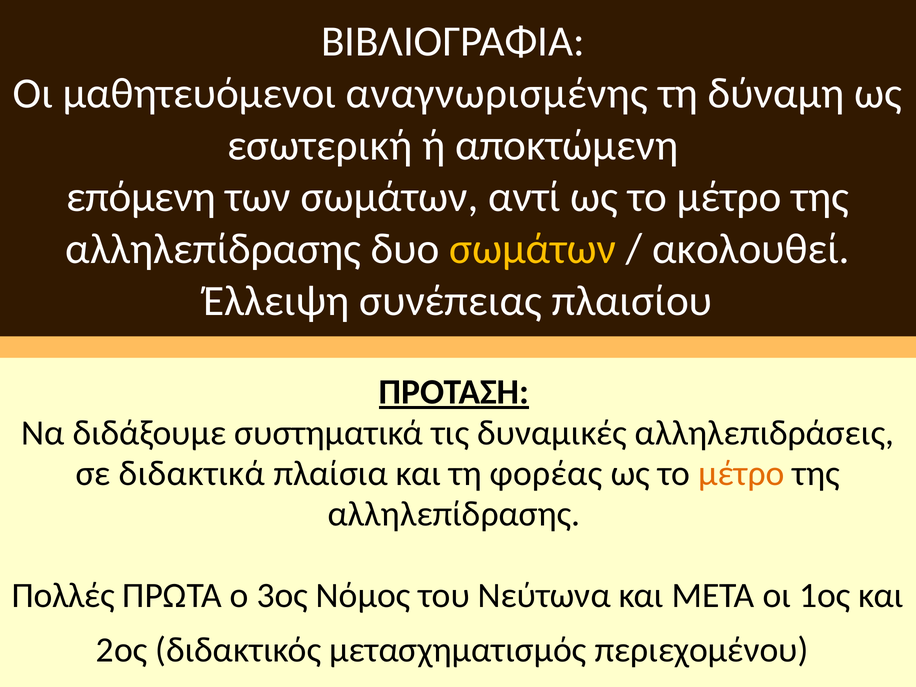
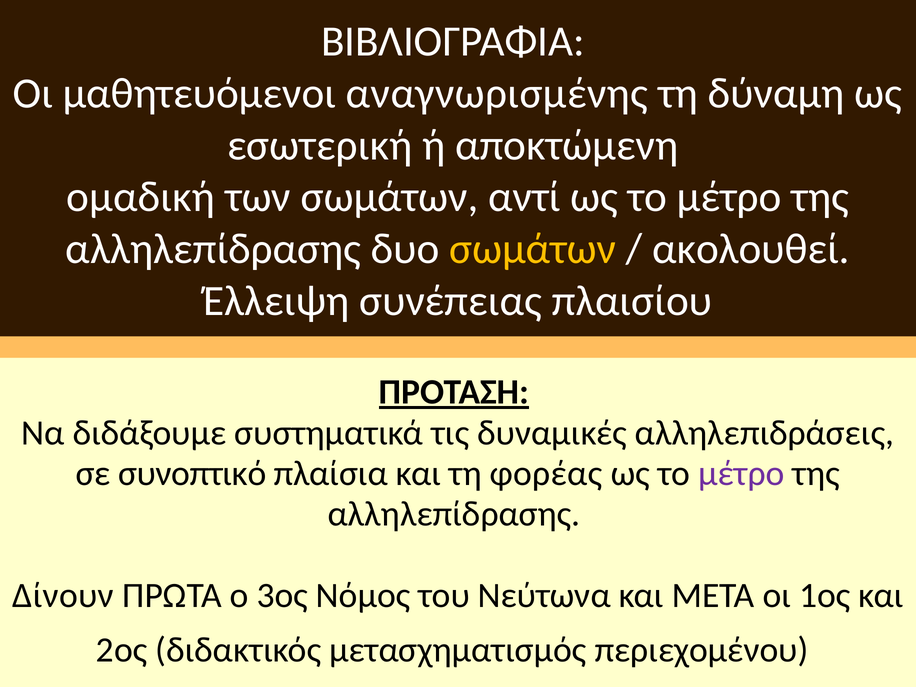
επόμενη: επόμενη -> ομαδική
διδακτικά: διδακτικά -> συνοπτικό
μέτρο at (741, 473) colour: orange -> purple
Πολλές: Πολλές -> Δίνουν
